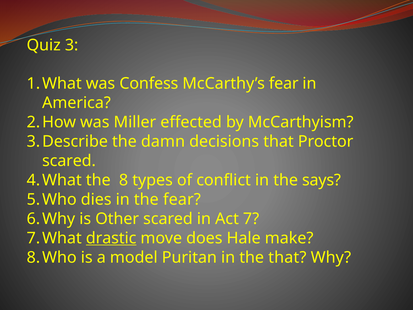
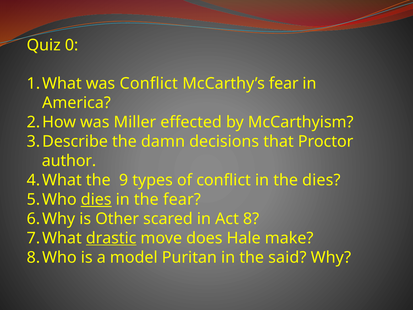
3: 3 -> 0
was Confess: Confess -> Conflict
scared at (69, 161): scared -> author
8: 8 -> 9
the says: says -> dies
dies at (96, 199) underline: none -> present
7: 7 -> 8
the that: that -> said
